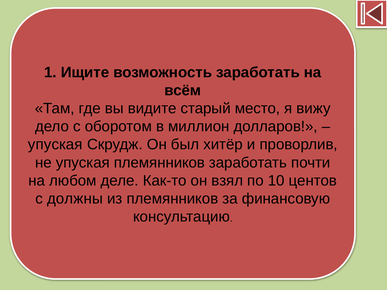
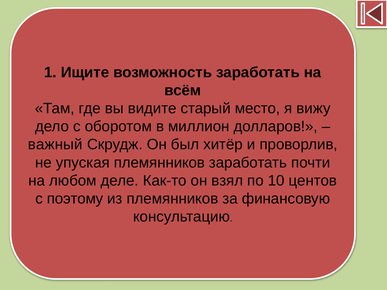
упуская at (55, 145): упуская -> важный
должны: должны -> поэтому
